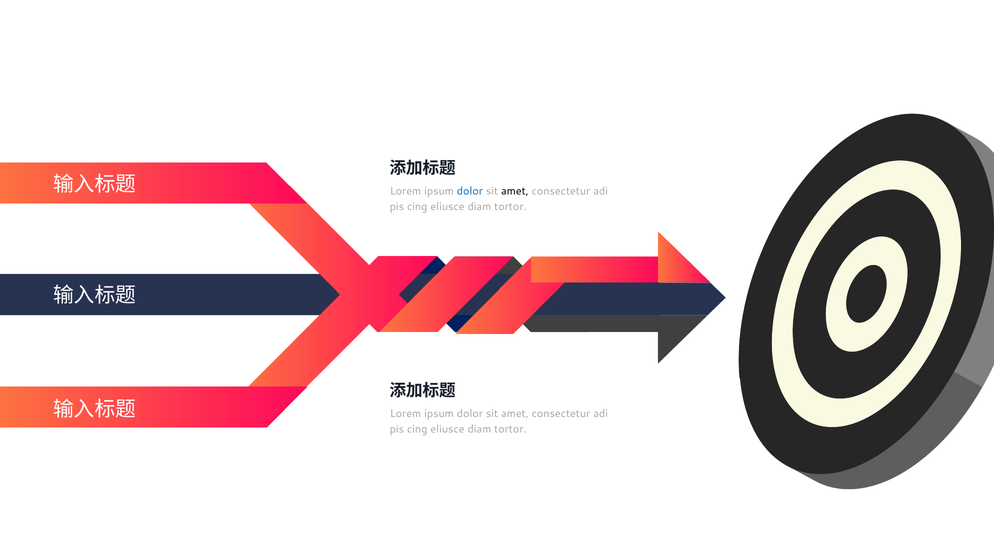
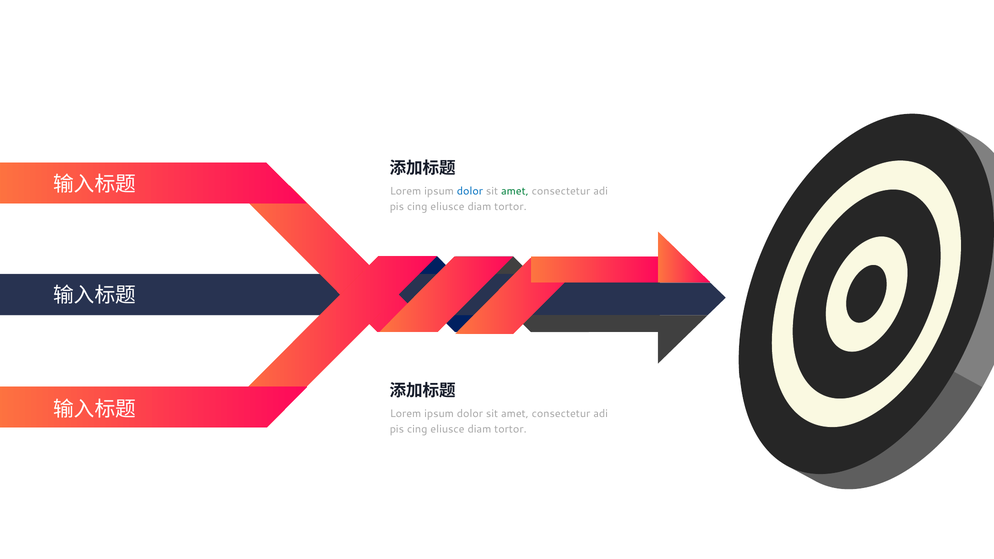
amet at (515, 191) colour: black -> green
